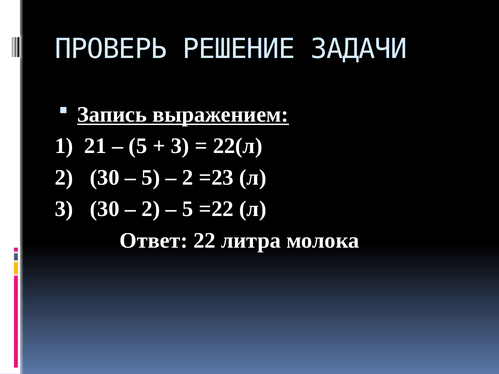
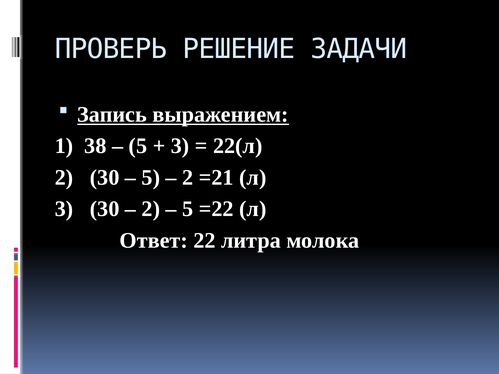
21: 21 -> 38
=23: =23 -> =21
